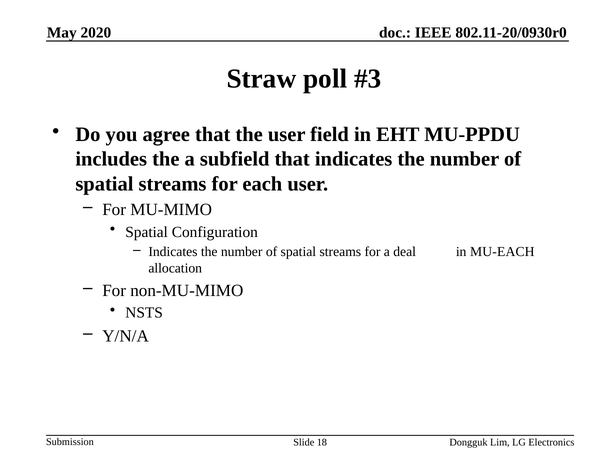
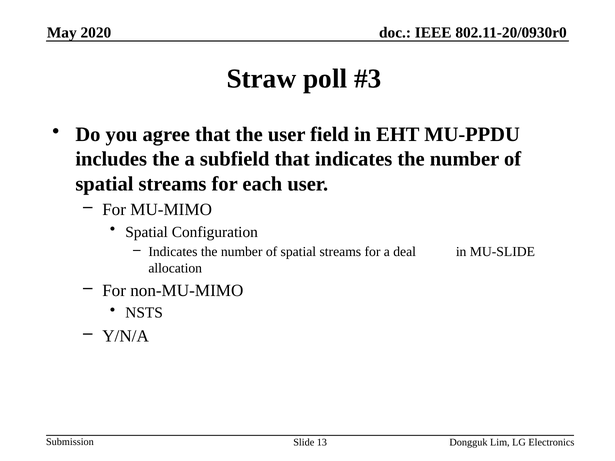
MU-EACH: MU-EACH -> MU-SLIDE
18: 18 -> 13
